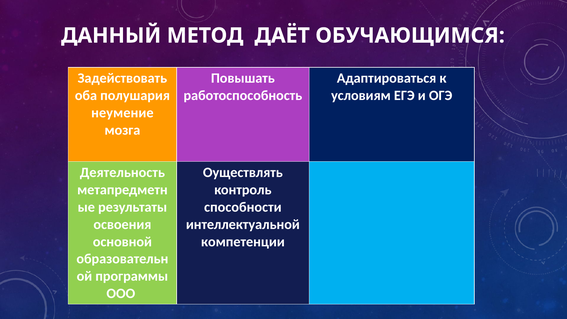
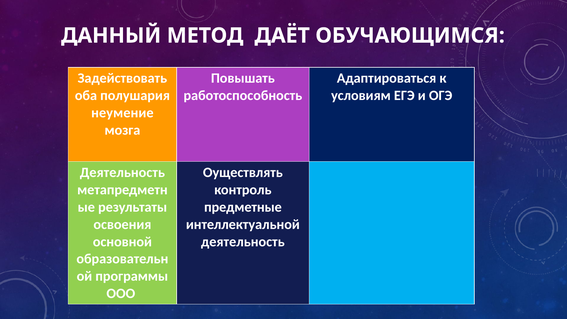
способности: способности -> предметные
компетенции at (243, 242): компетенции -> деятельность
